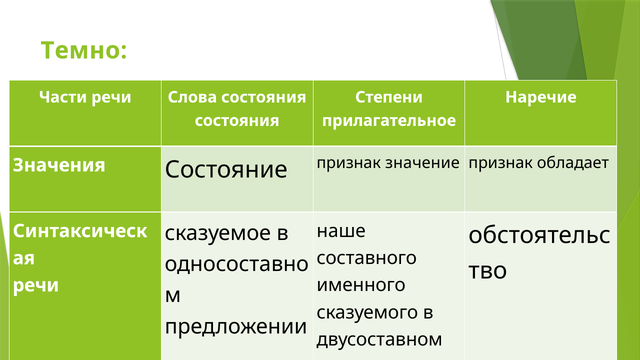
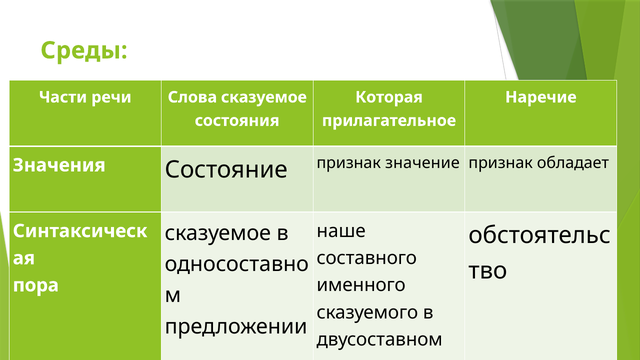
Темно: Темно -> Среды
Слова состояния: состояния -> сказуемое
Степени: Степени -> Которая
речи at (36, 285): речи -> пора
